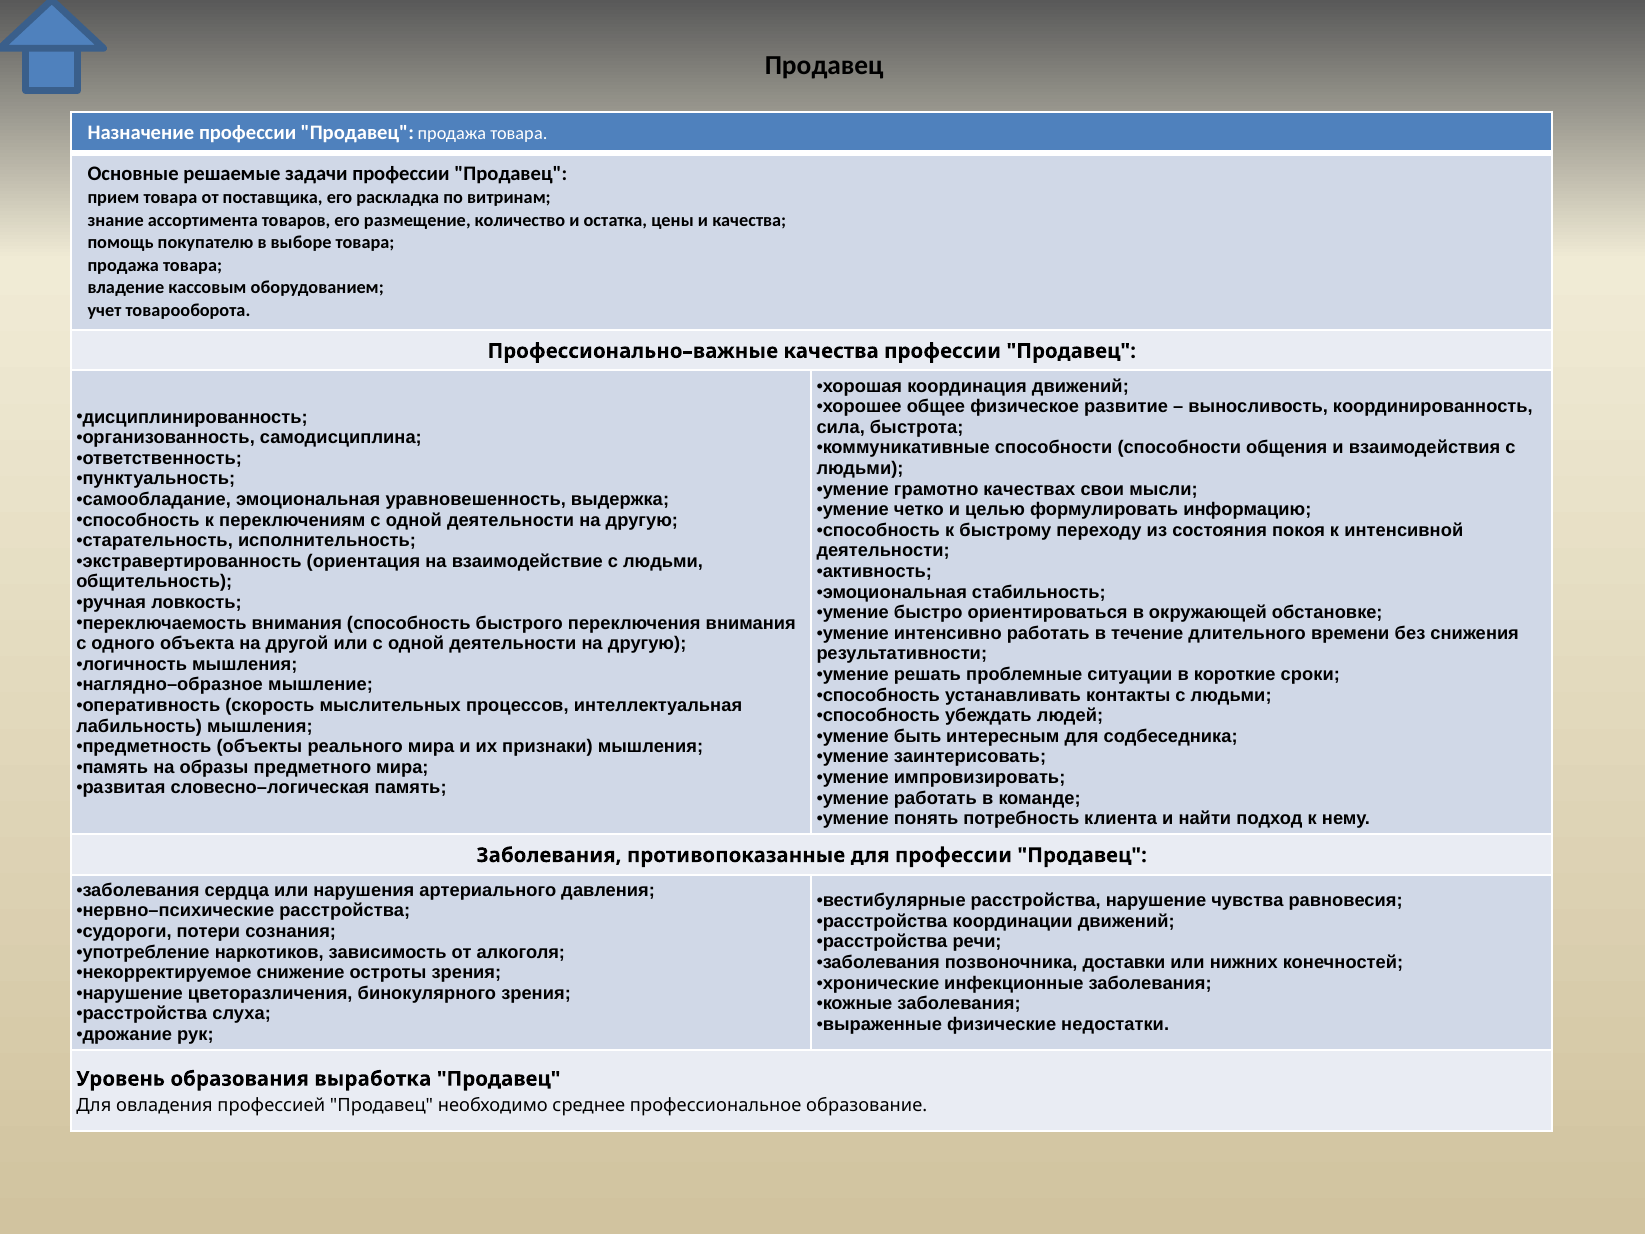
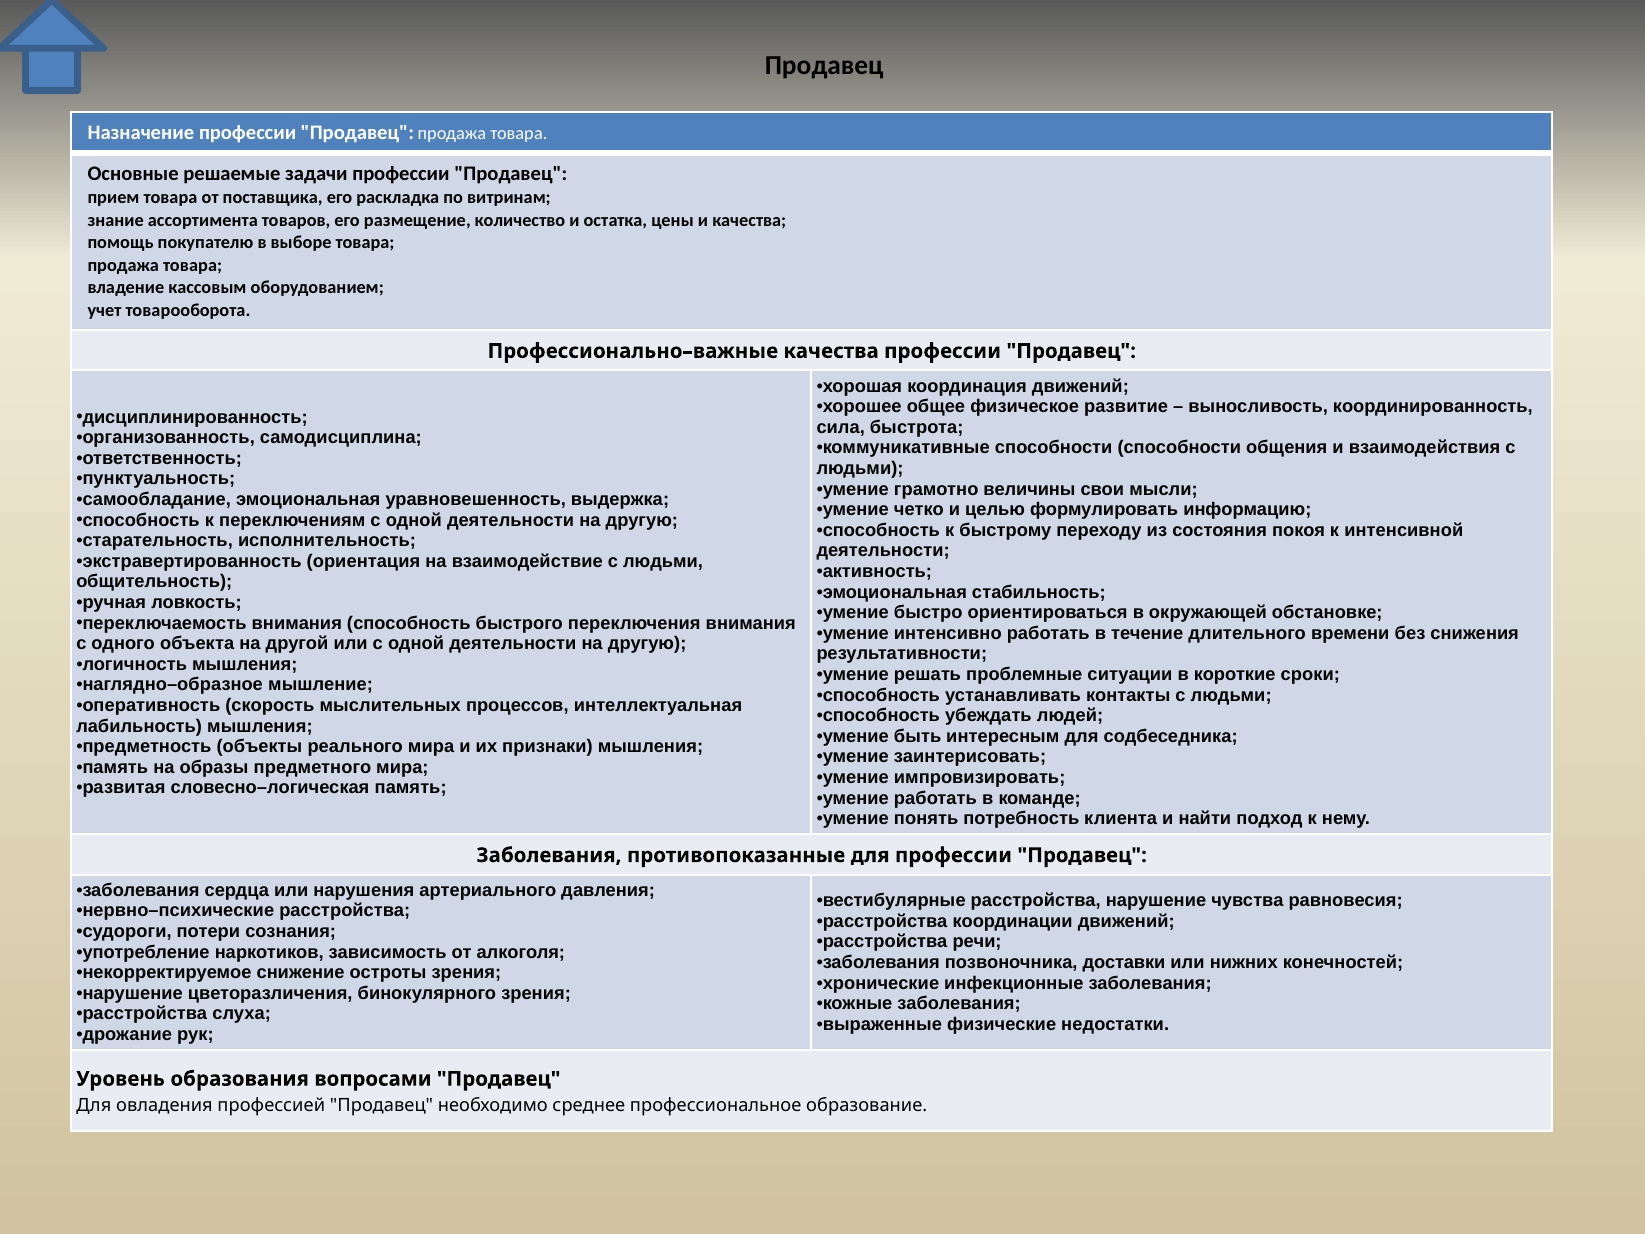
качествах: качествах -> величины
выработка: выработка -> вопросами
